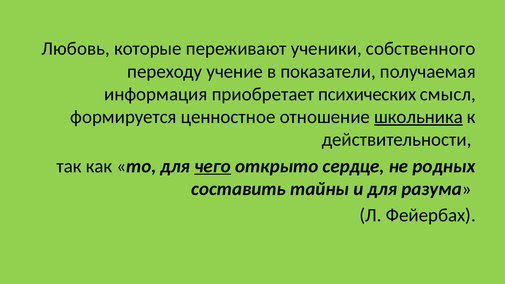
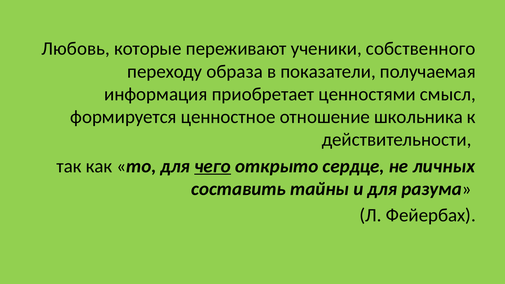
учение: учение -> образа
психических: психических -> ценностями
школьника underline: present -> none
родных: родных -> личных
